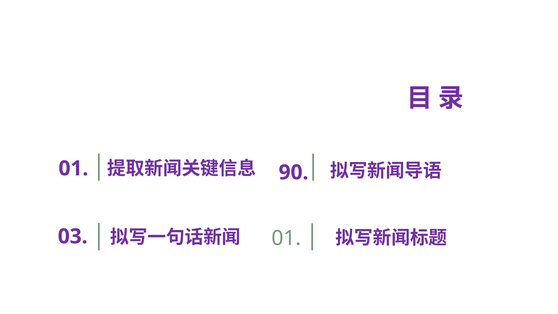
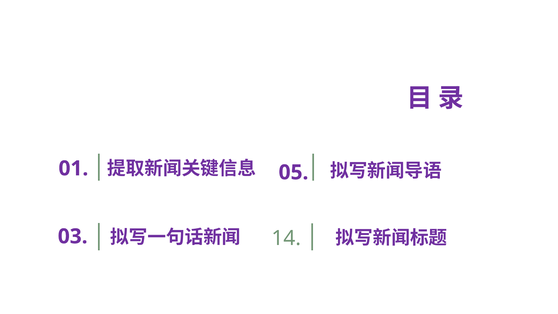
90: 90 -> 05
01 at (286, 238): 01 -> 14
